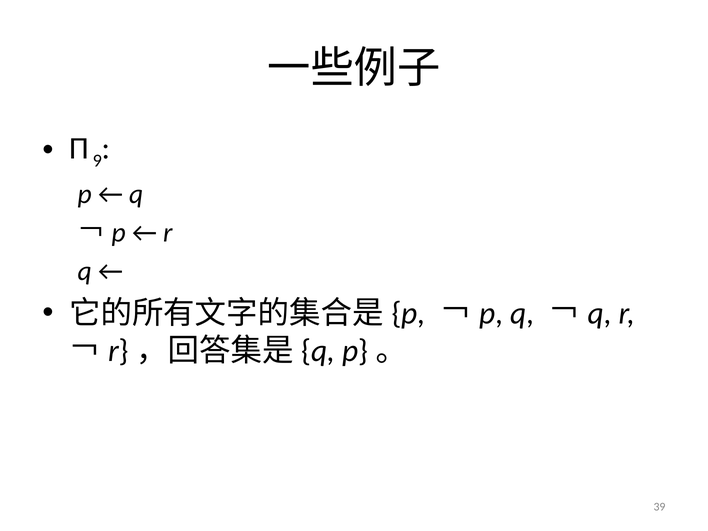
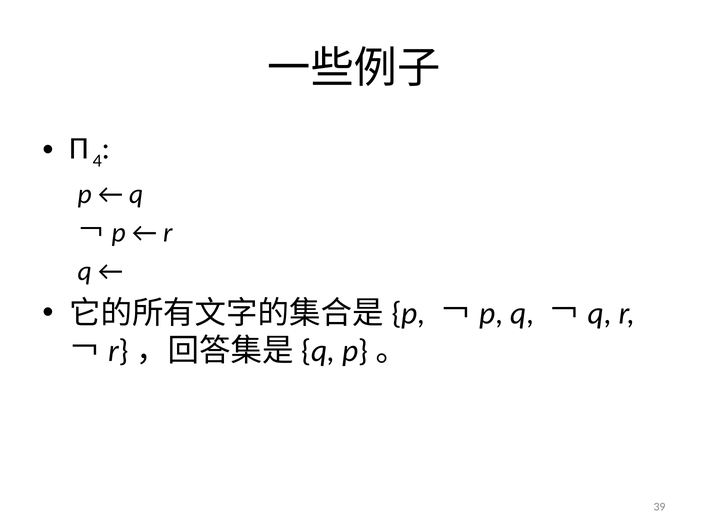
9: 9 -> 4
